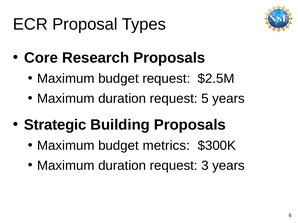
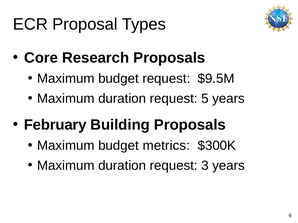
$2.5M: $2.5M -> $9.5M
Strategic: Strategic -> February
